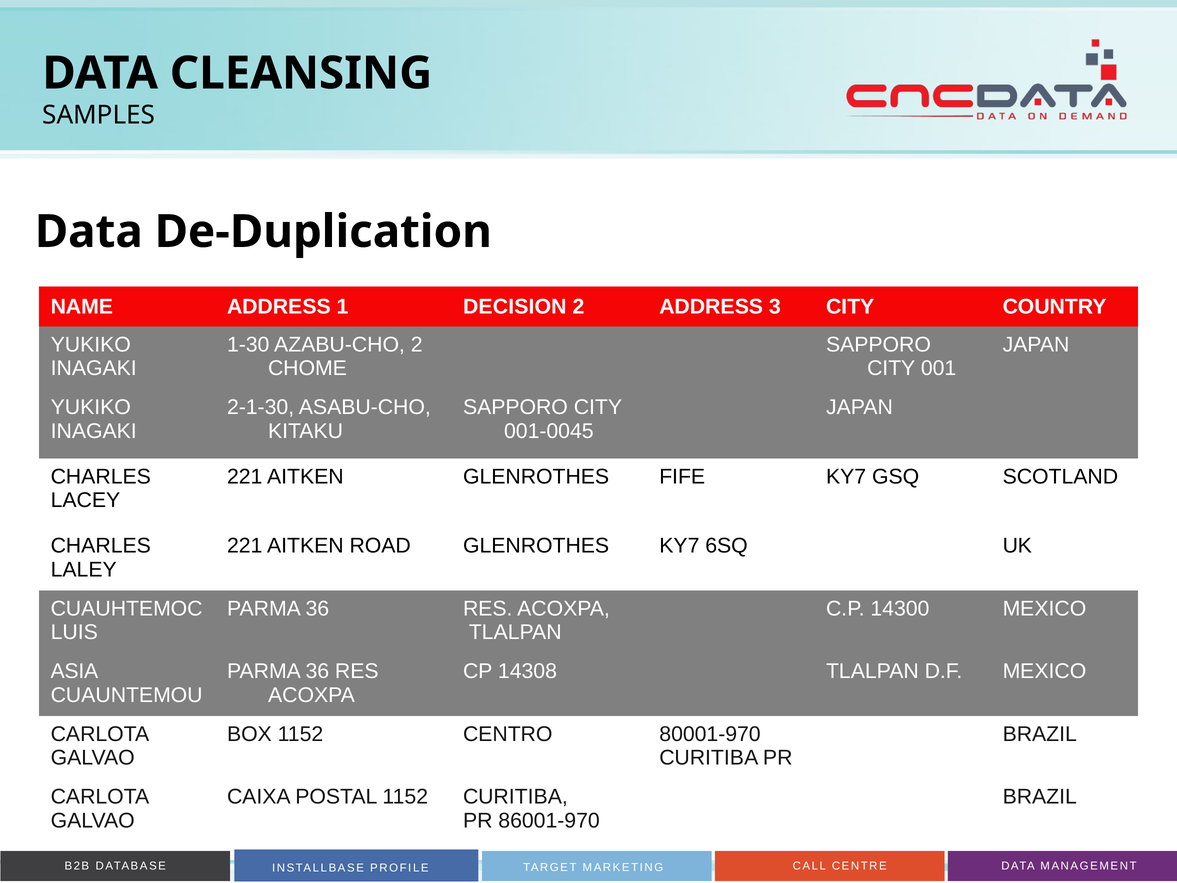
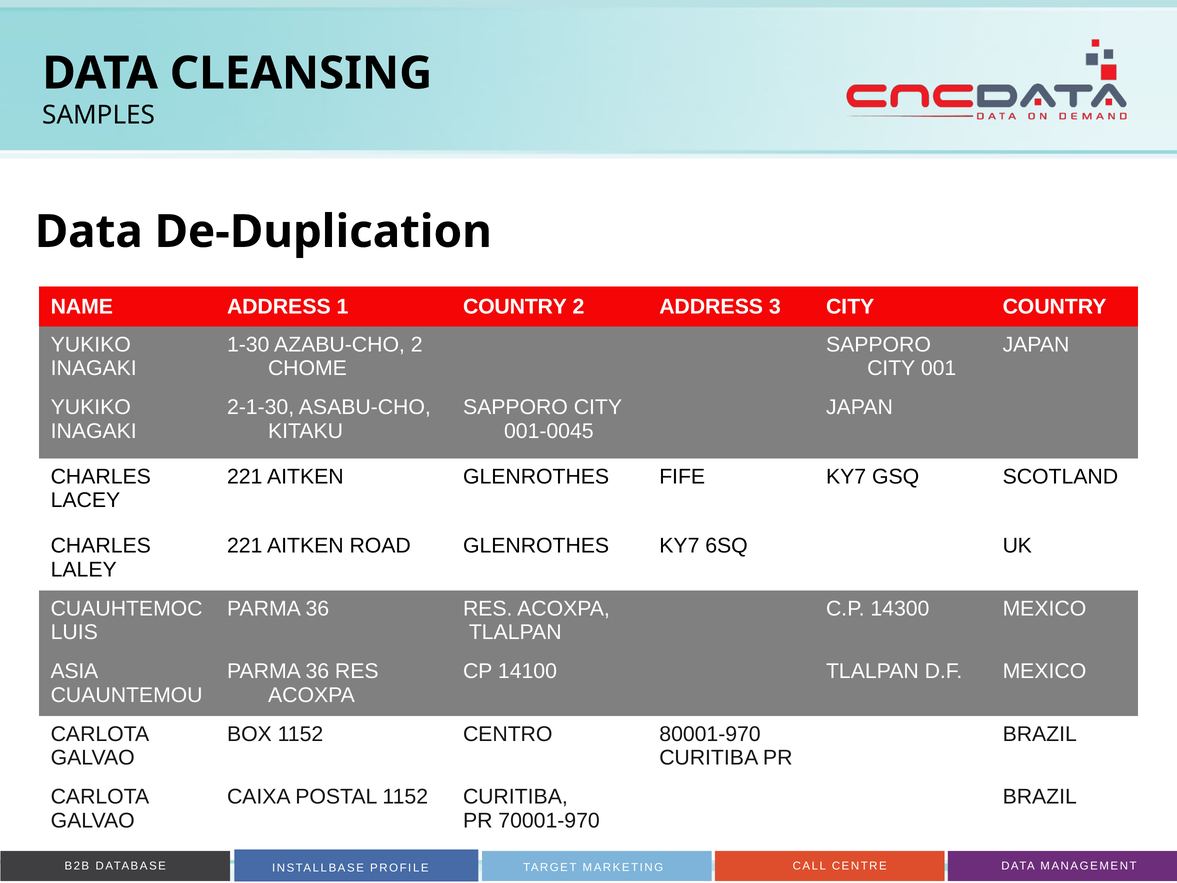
1 DECISION: DECISION -> COUNTRY
14308: 14308 -> 14100
86001-970: 86001-970 -> 70001-970
